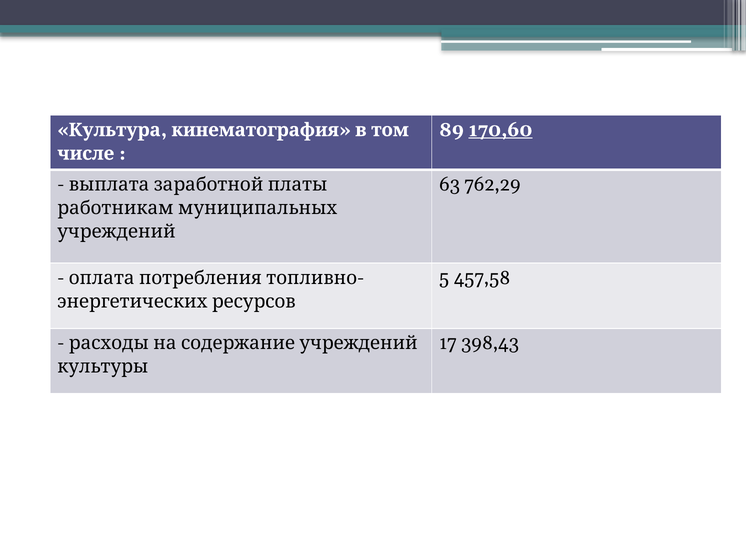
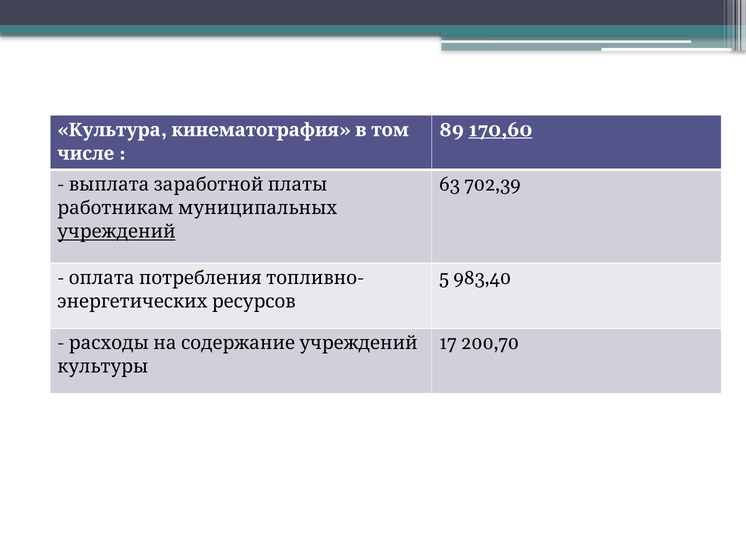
762,29: 762,29 -> 702,39
учреждений underline: none -> present
457,58: 457,58 -> 983,40
398,43: 398,43 -> 200,70
